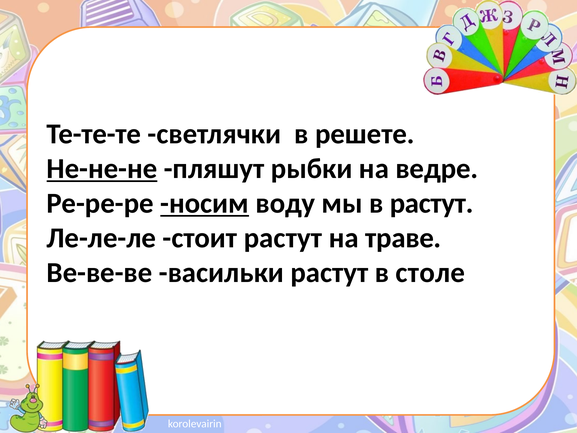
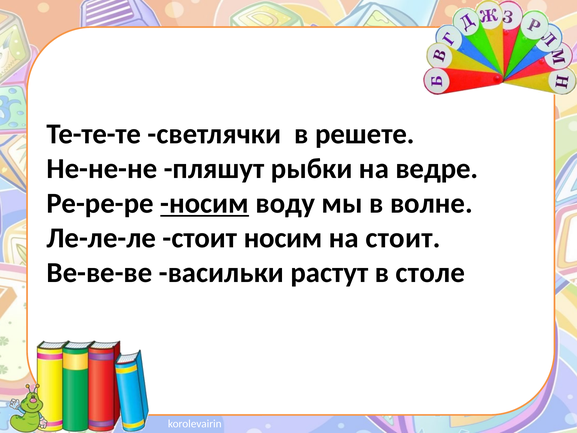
Не-не-не underline: present -> none
в растут: растут -> волне
стоит растут: растут -> носим
на траве: траве -> стоит
